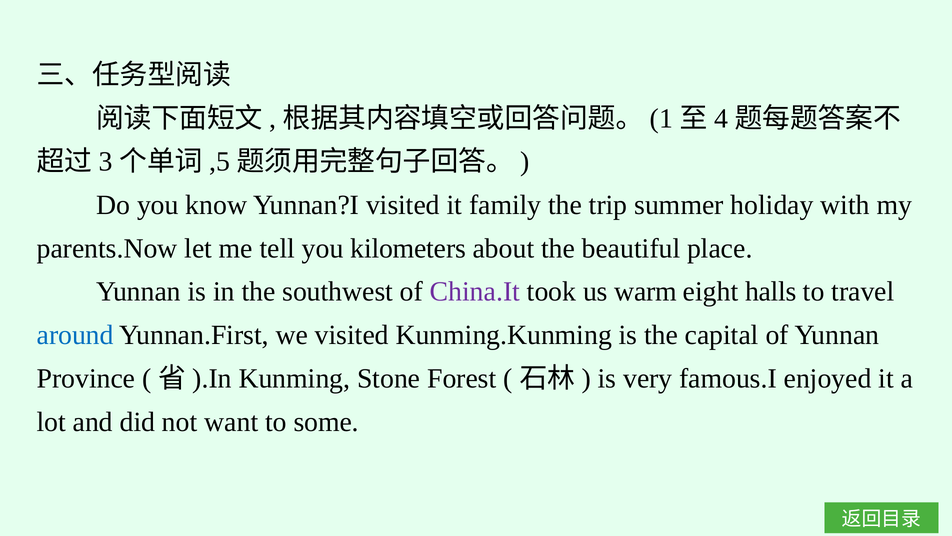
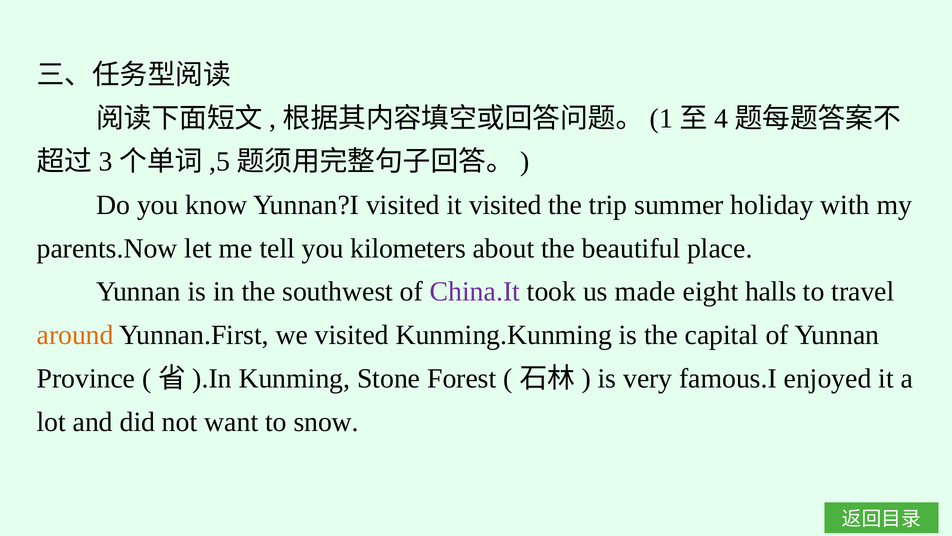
it family: family -> visited
warm: warm -> made
around colour: blue -> orange
some: some -> snow
